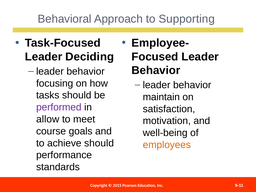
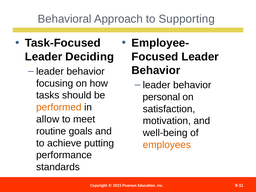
maintain: maintain -> personal
performed colour: purple -> orange
course: course -> routine
achieve should: should -> putting
